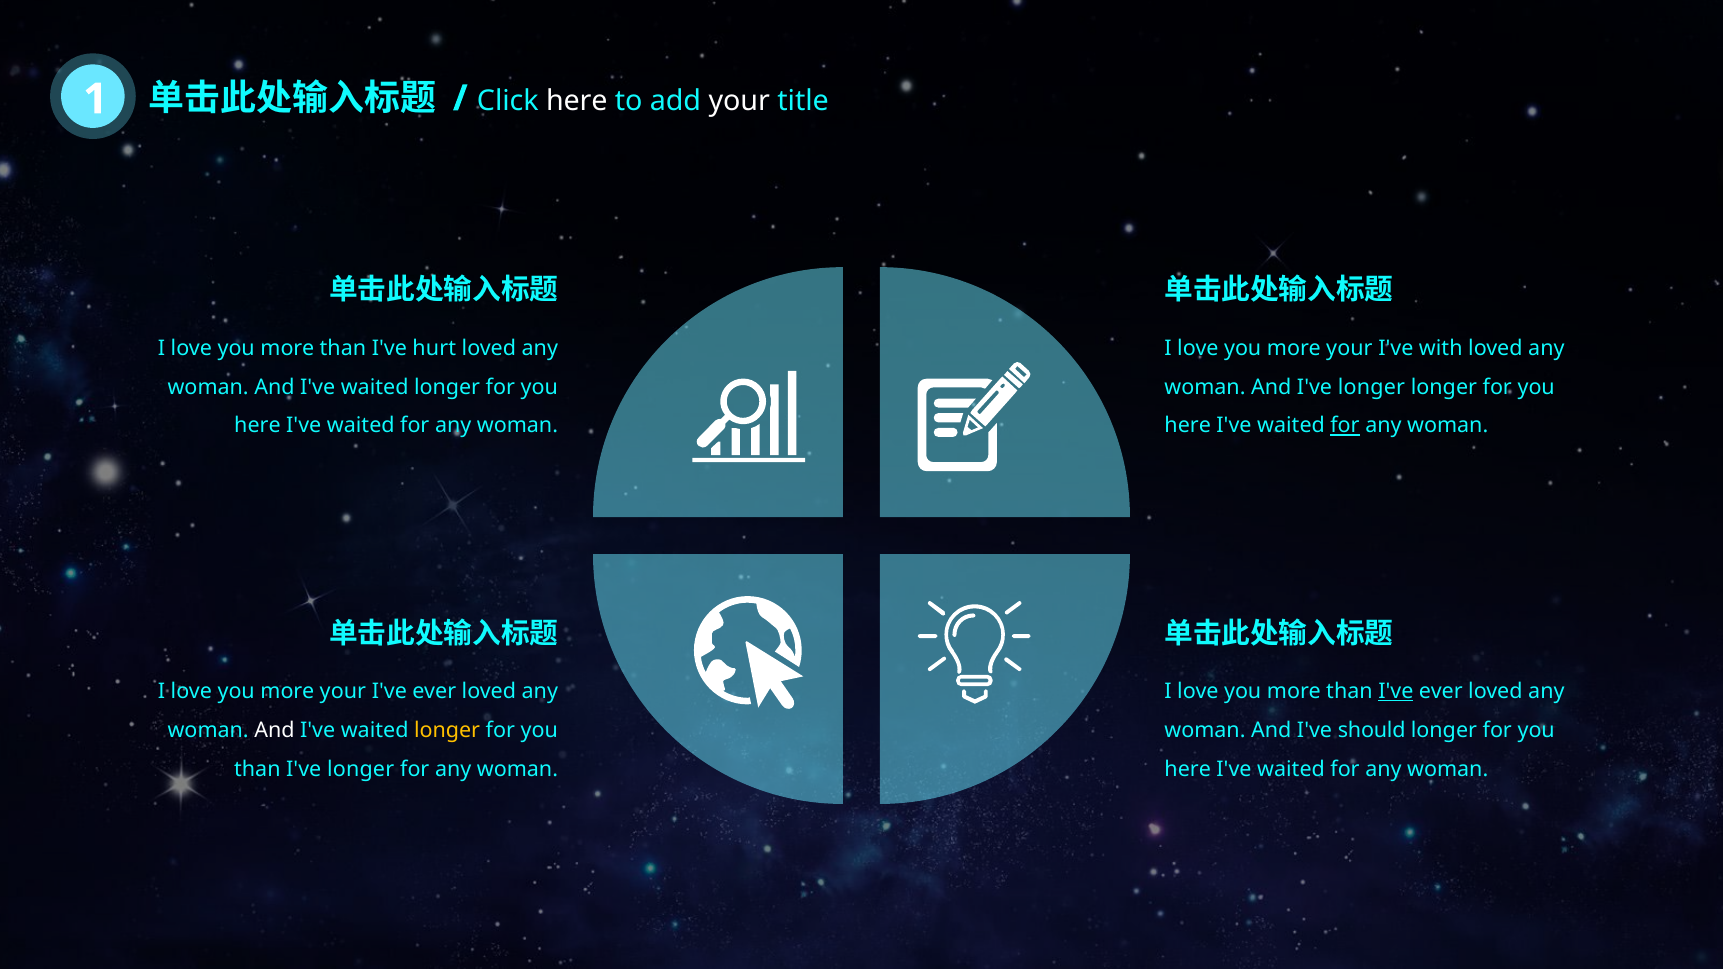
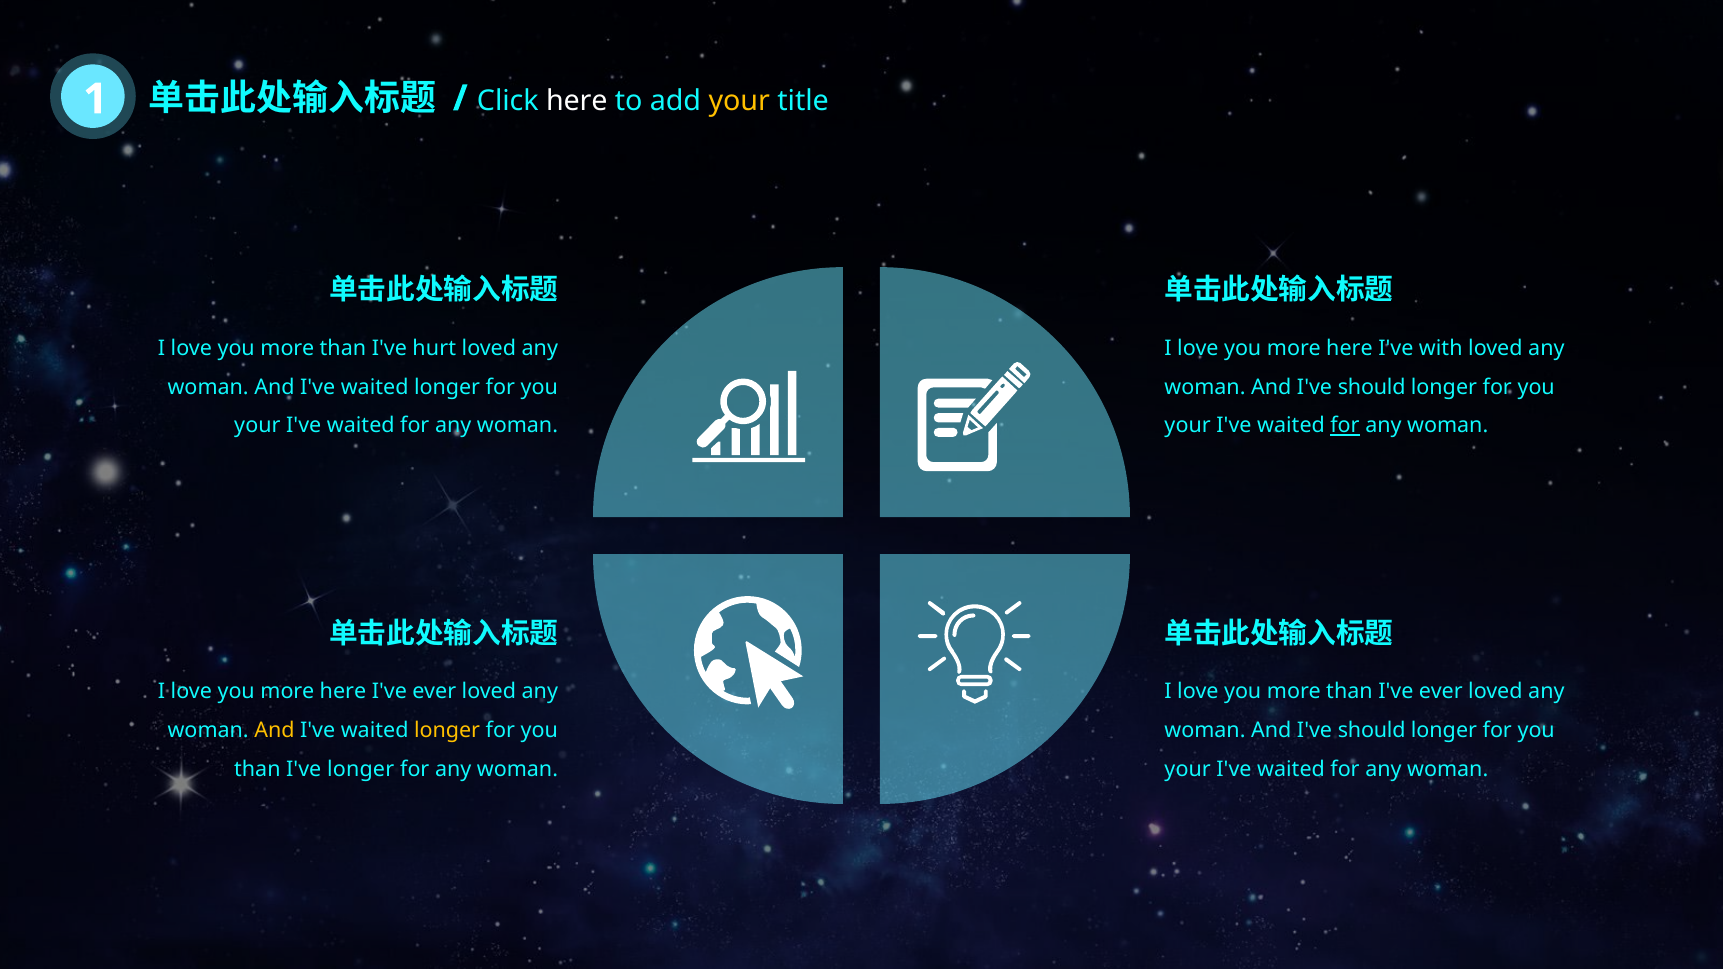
your at (739, 101) colour: white -> yellow
your at (1349, 348): your -> here
longer at (1371, 387): longer -> should
here at (257, 426): here -> your
here at (1188, 426): here -> your
your at (343, 692): your -> here
I've at (1396, 692) underline: present -> none
And at (274, 730) colour: white -> yellow
here at (1188, 769): here -> your
